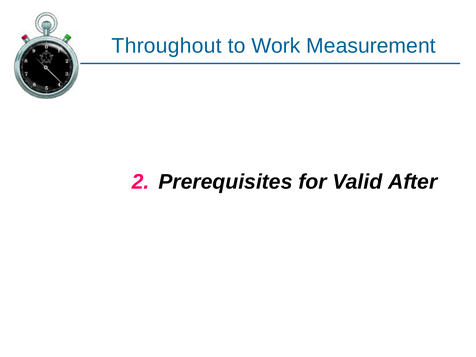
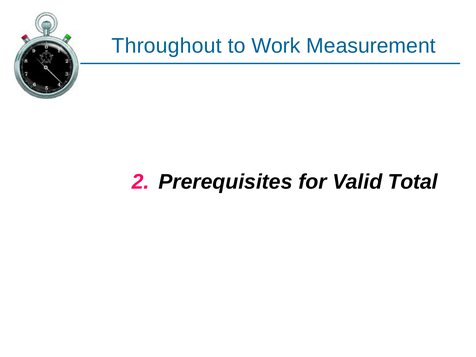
After: After -> Total
